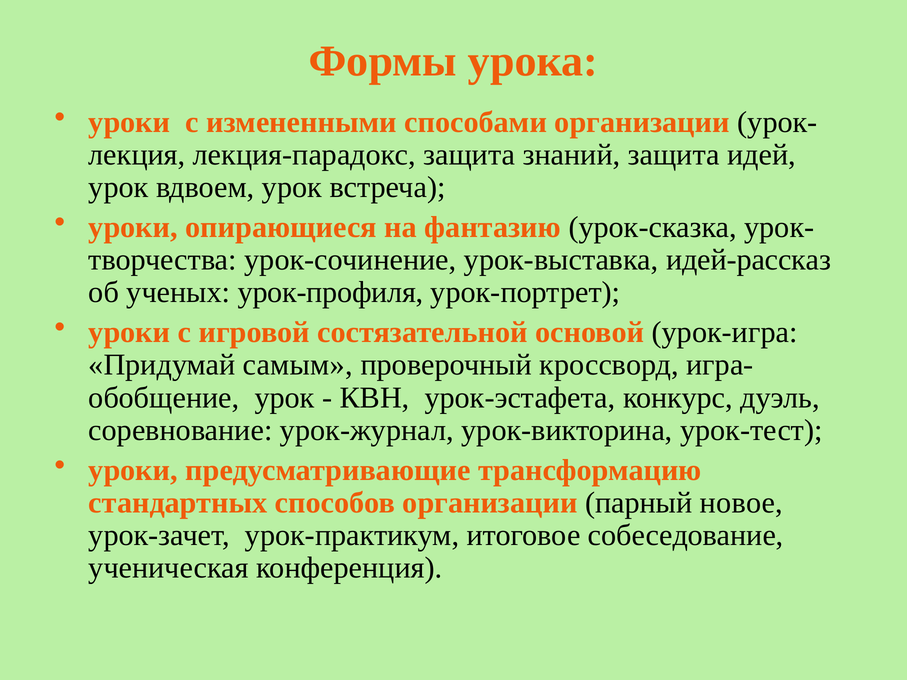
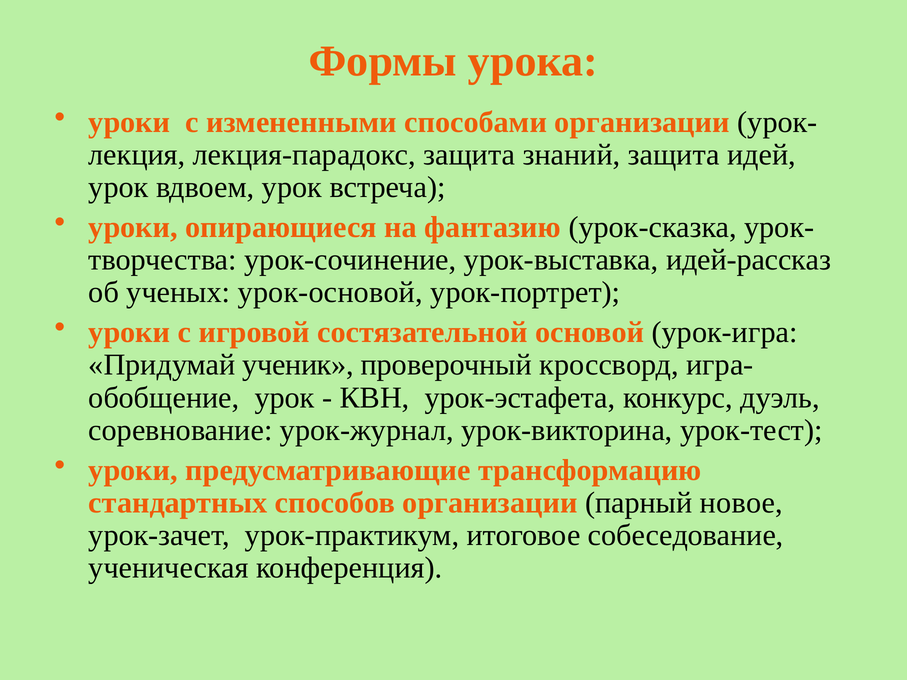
урок-профиля: урок-профиля -> урок-основой
самым: самым -> ученик
